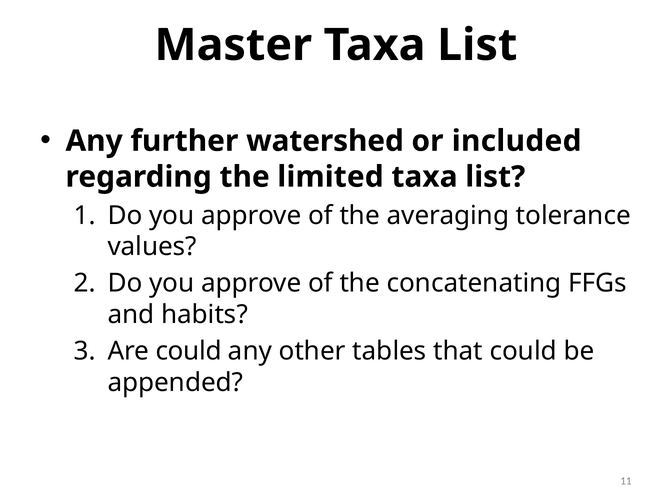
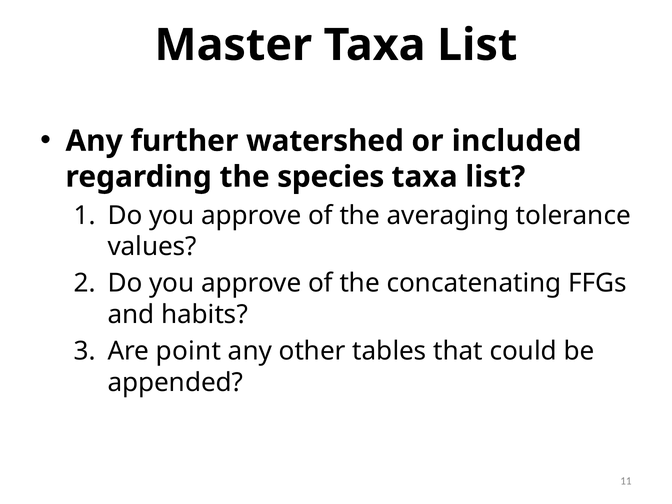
limited: limited -> species
Are could: could -> point
